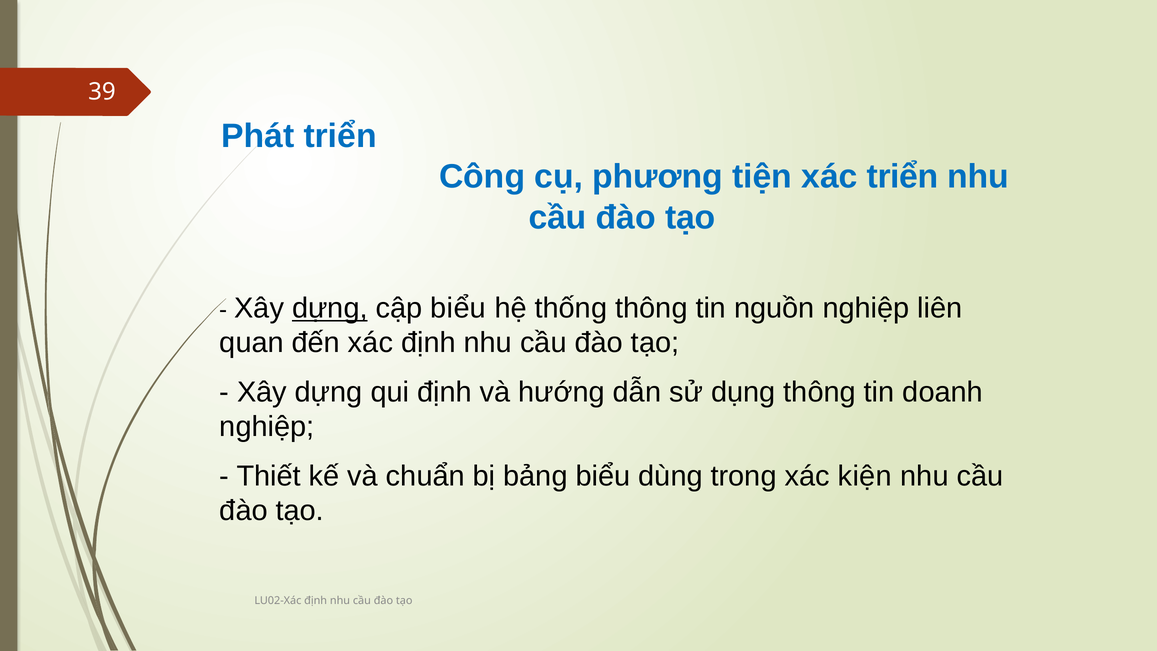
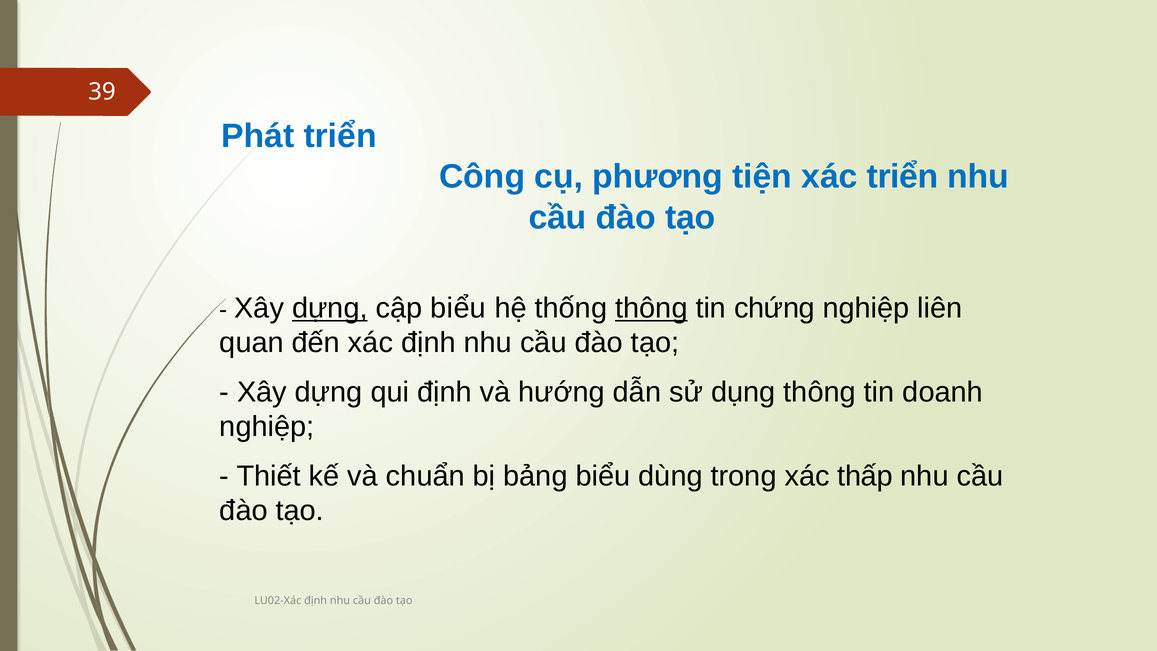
thông at (651, 308) underline: none -> present
nguồn: nguồn -> chứng
kiện: kiện -> thấp
